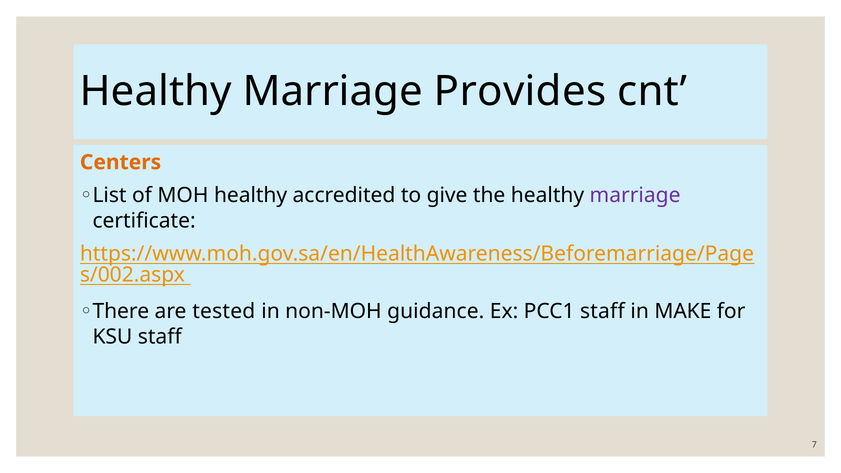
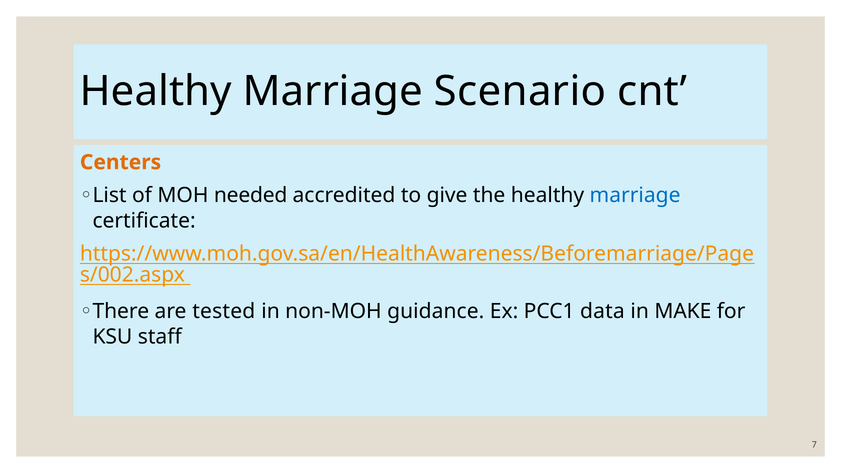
Provides: Provides -> Scenario
MOH healthy: healthy -> needed
marriage at (635, 195) colour: purple -> blue
PCC1 staff: staff -> data
